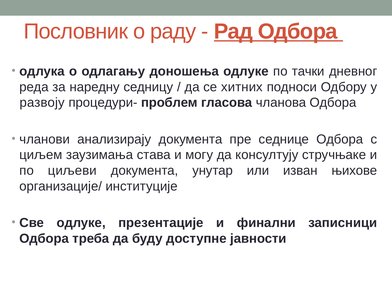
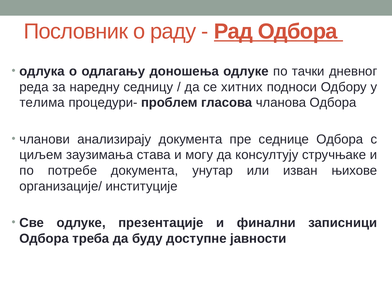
развоју: развоју -> телима
циљеви: циљеви -> потребе
